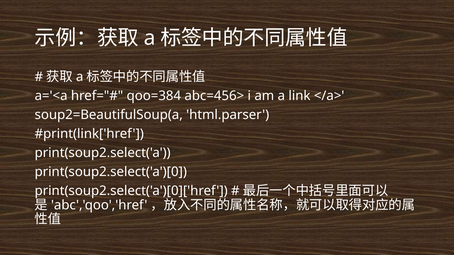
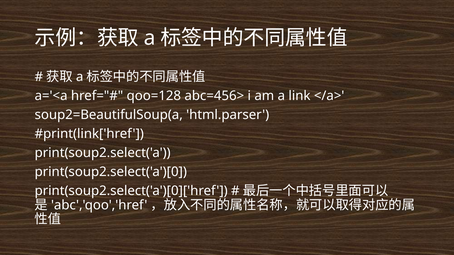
qoo=384: qoo=384 -> qoo=128
